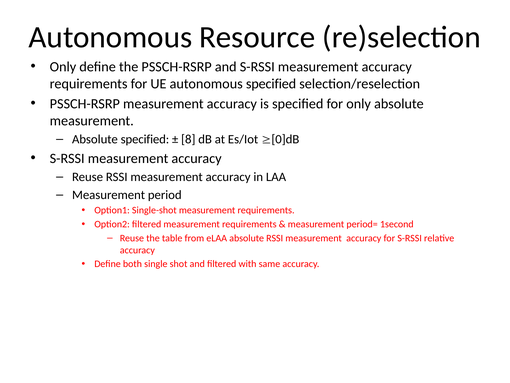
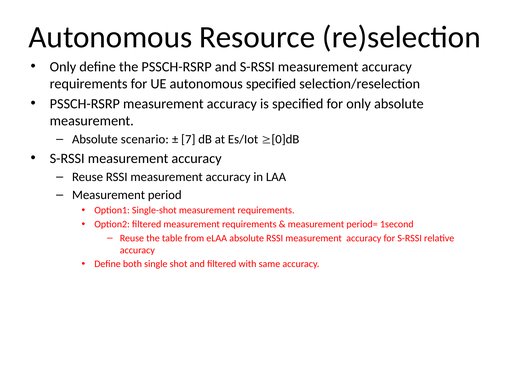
Absolute specified: specified -> scenario
8: 8 -> 7
